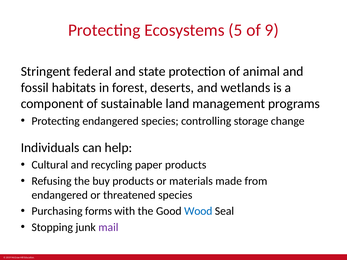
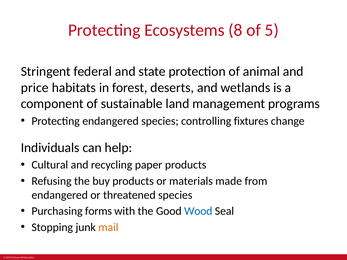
5: 5 -> 8
9: 9 -> 5
fossil: fossil -> price
storage: storage -> fixtures
mail colour: purple -> orange
